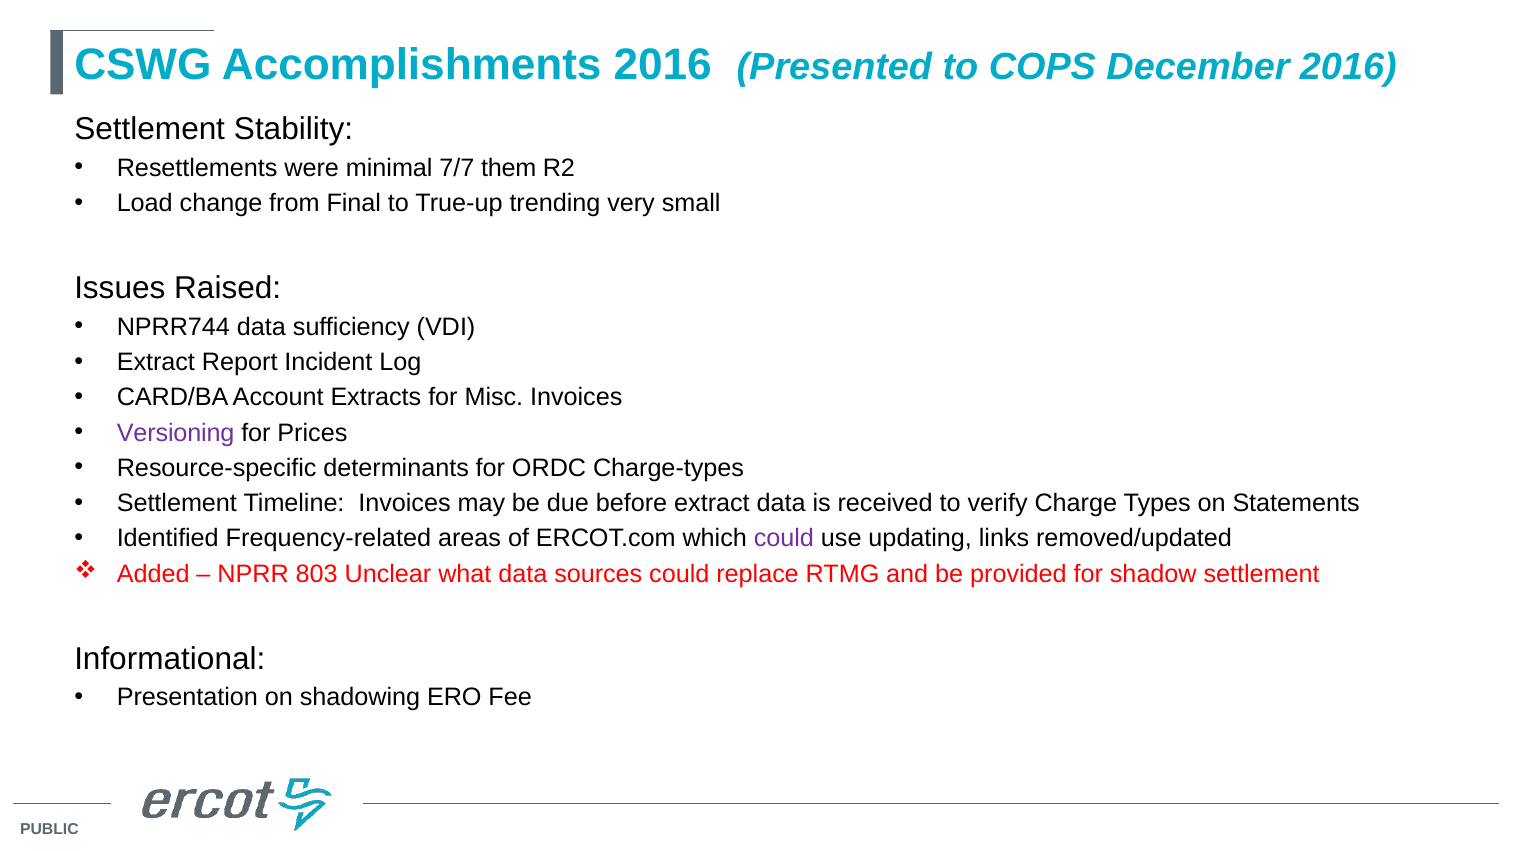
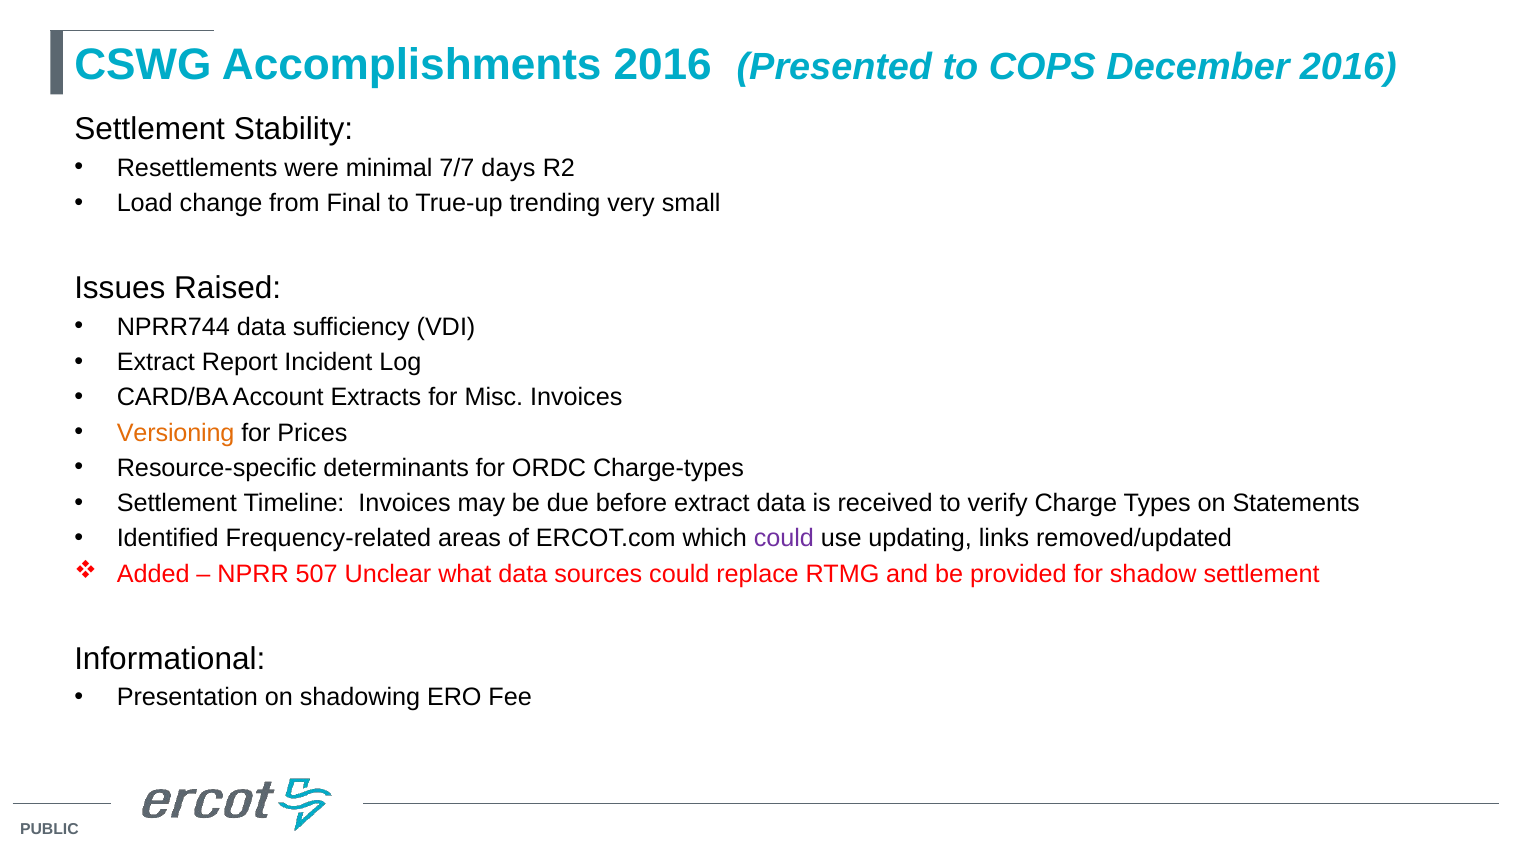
them: them -> days
Versioning colour: purple -> orange
803: 803 -> 507
